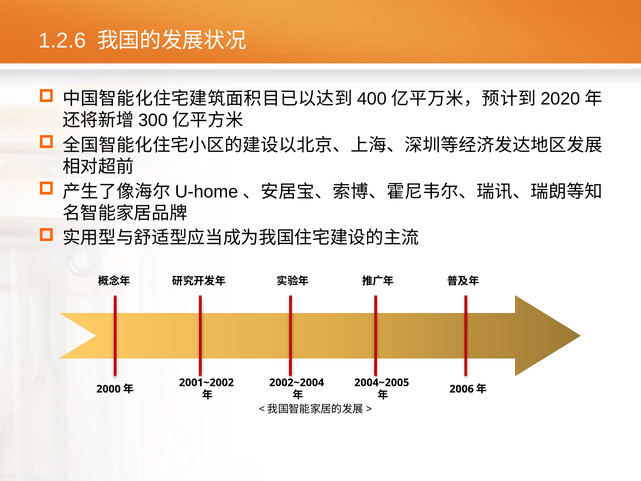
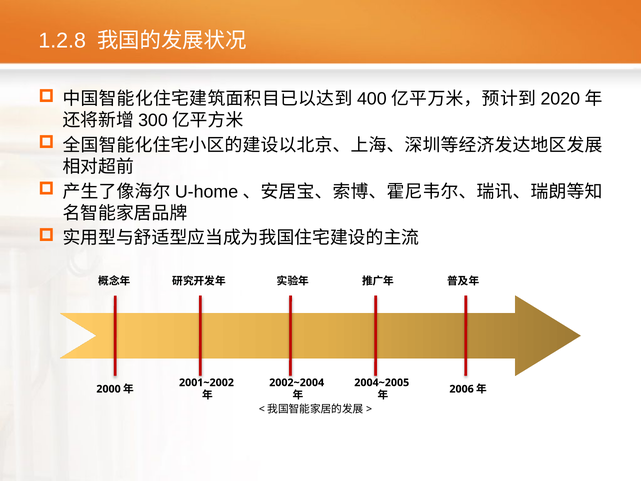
1.2.6: 1.2.6 -> 1.2.8
